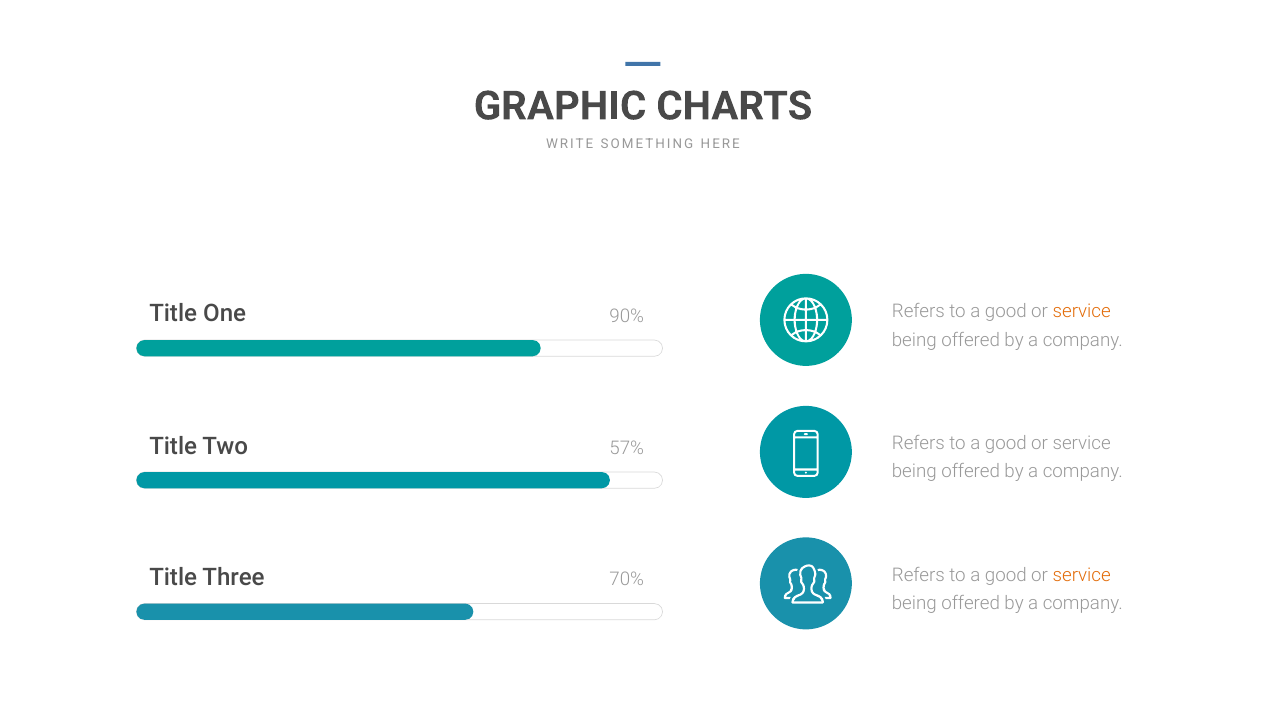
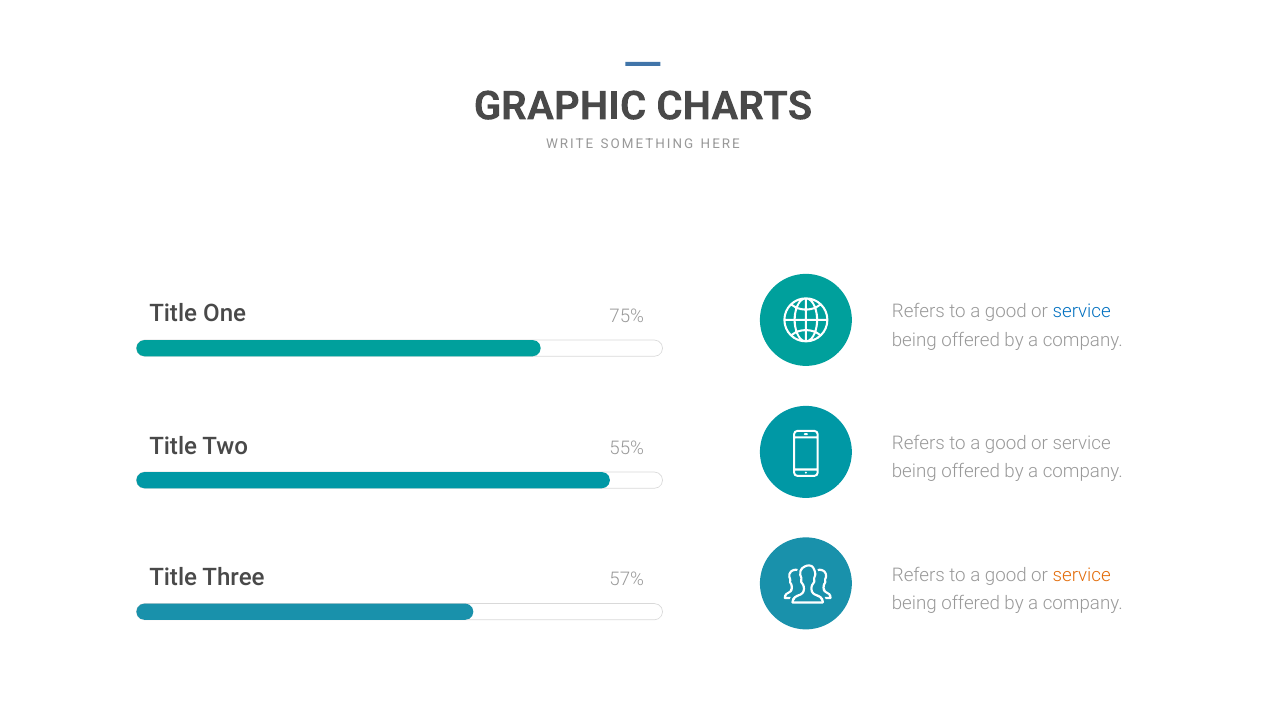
service at (1082, 311) colour: orange -> blue
90%: 90% -> 75%
57%: 57% -> 55%
70%: 70% -> 57%
